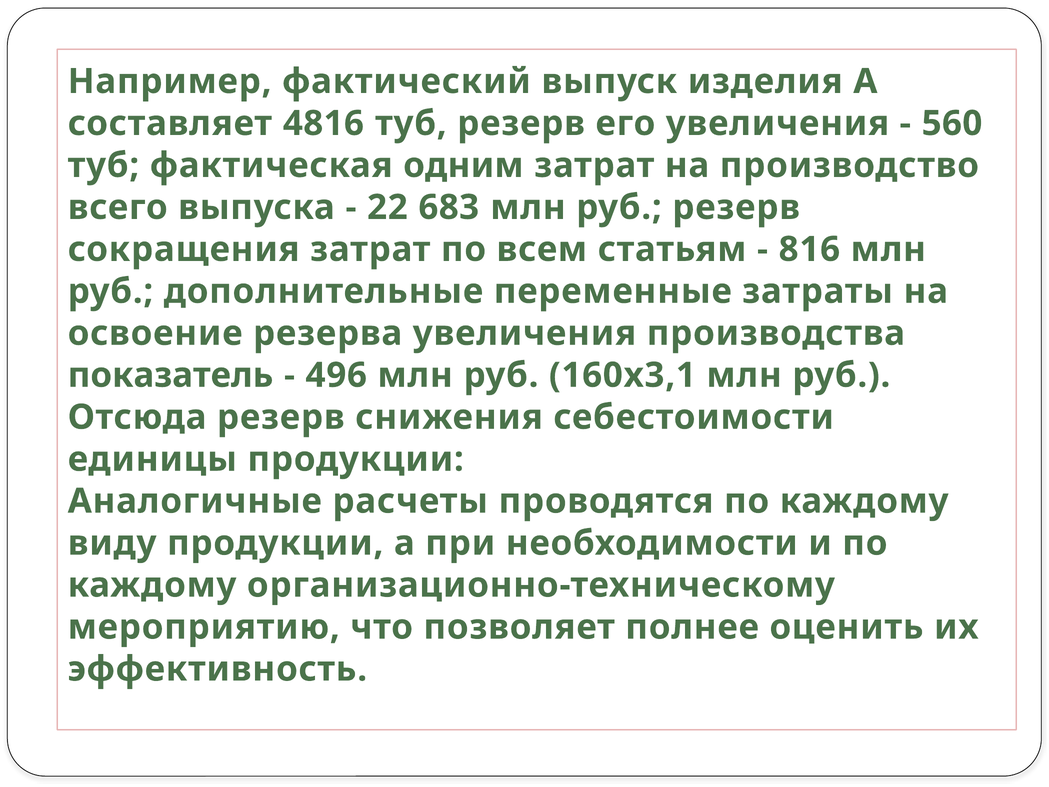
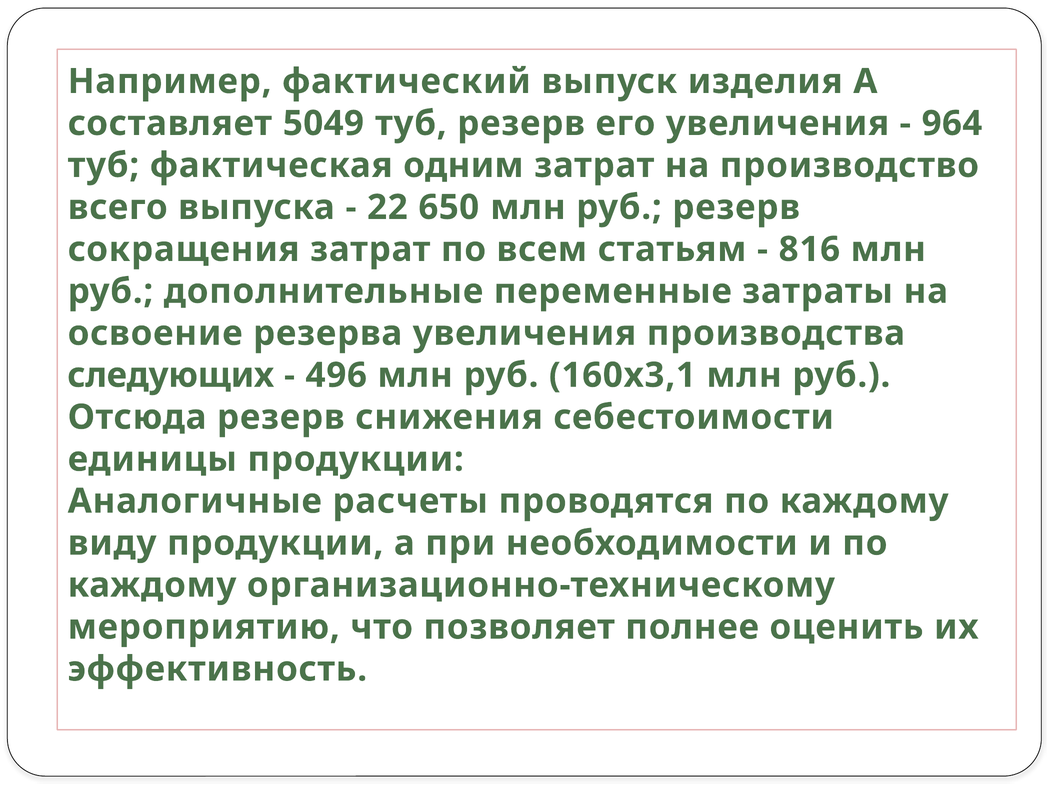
4816: 4816 -> 5049
560: 560 -> 964
683: 683 -> 650
показатель: показатель -> следующих
